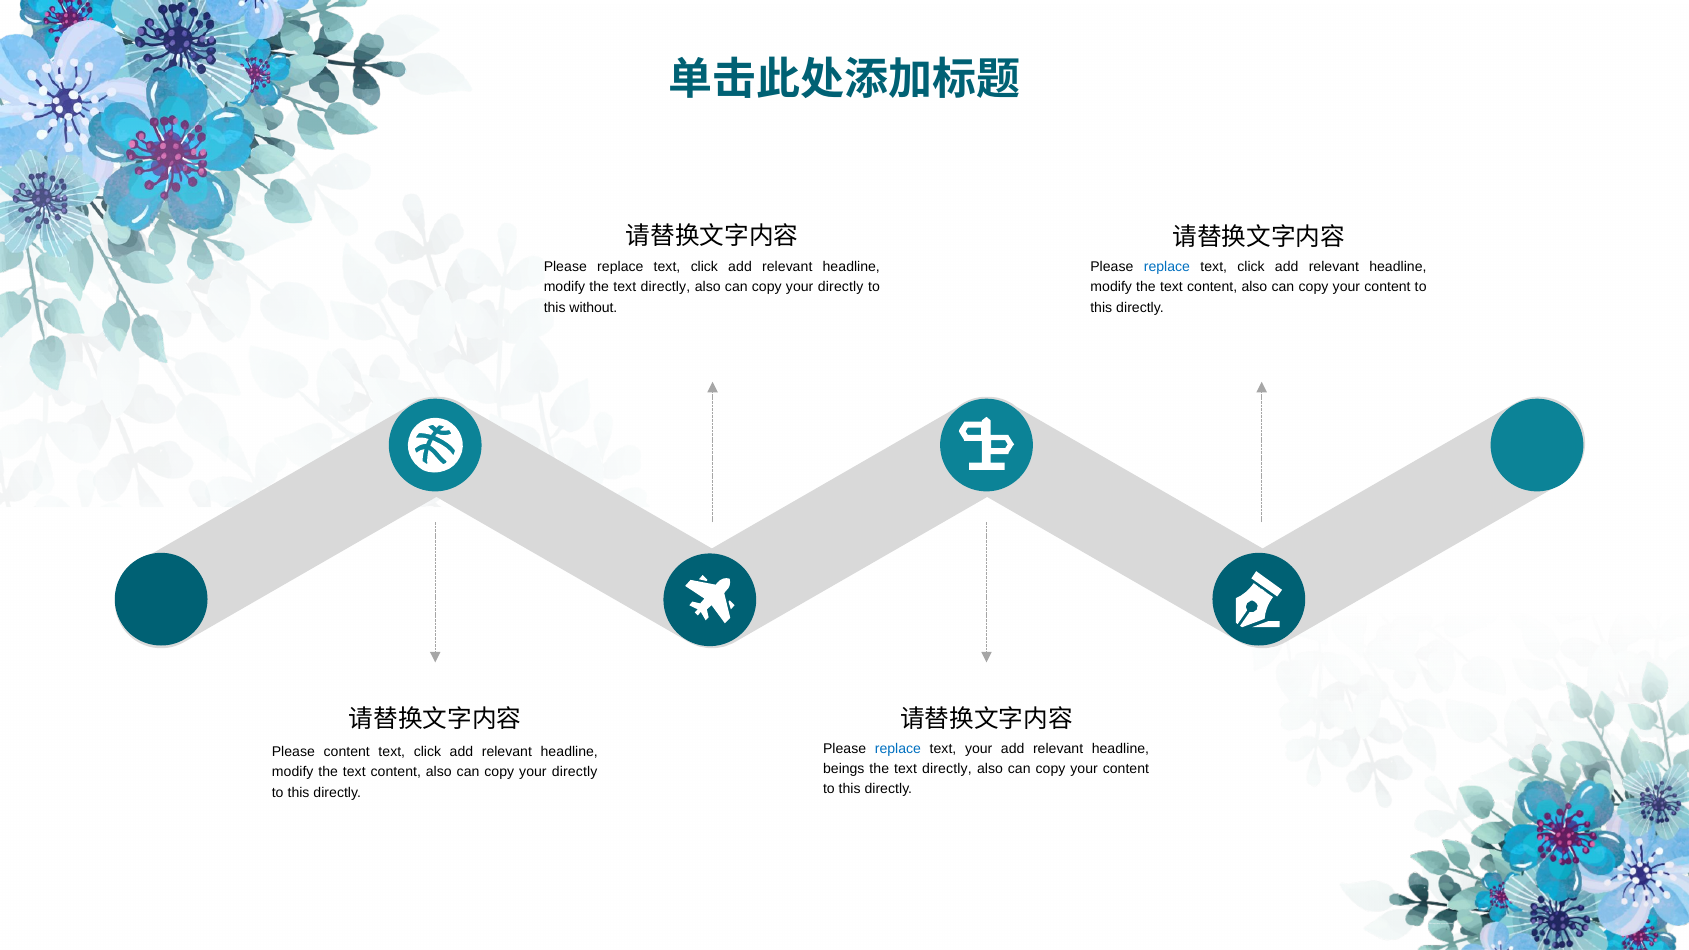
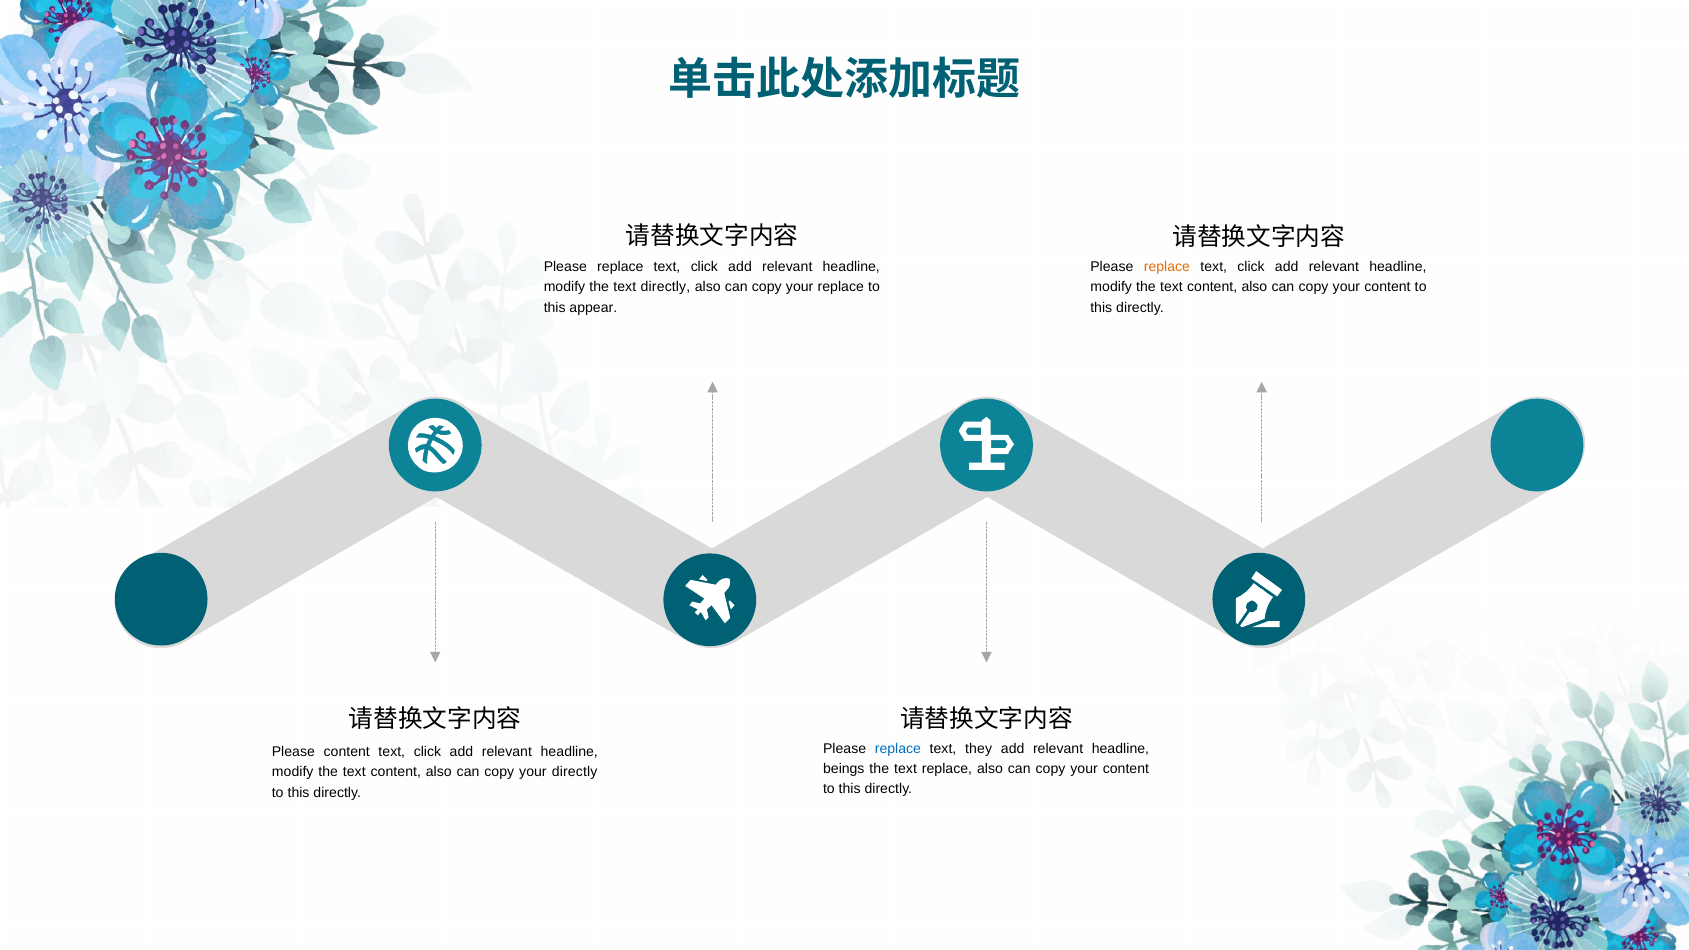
replace at (1167, 267) colour: blue -> orange
directly at (841, 287): directly -> replace
without: without -> appear
text your: your -> they
directly at (947, 769): directly -> replace
